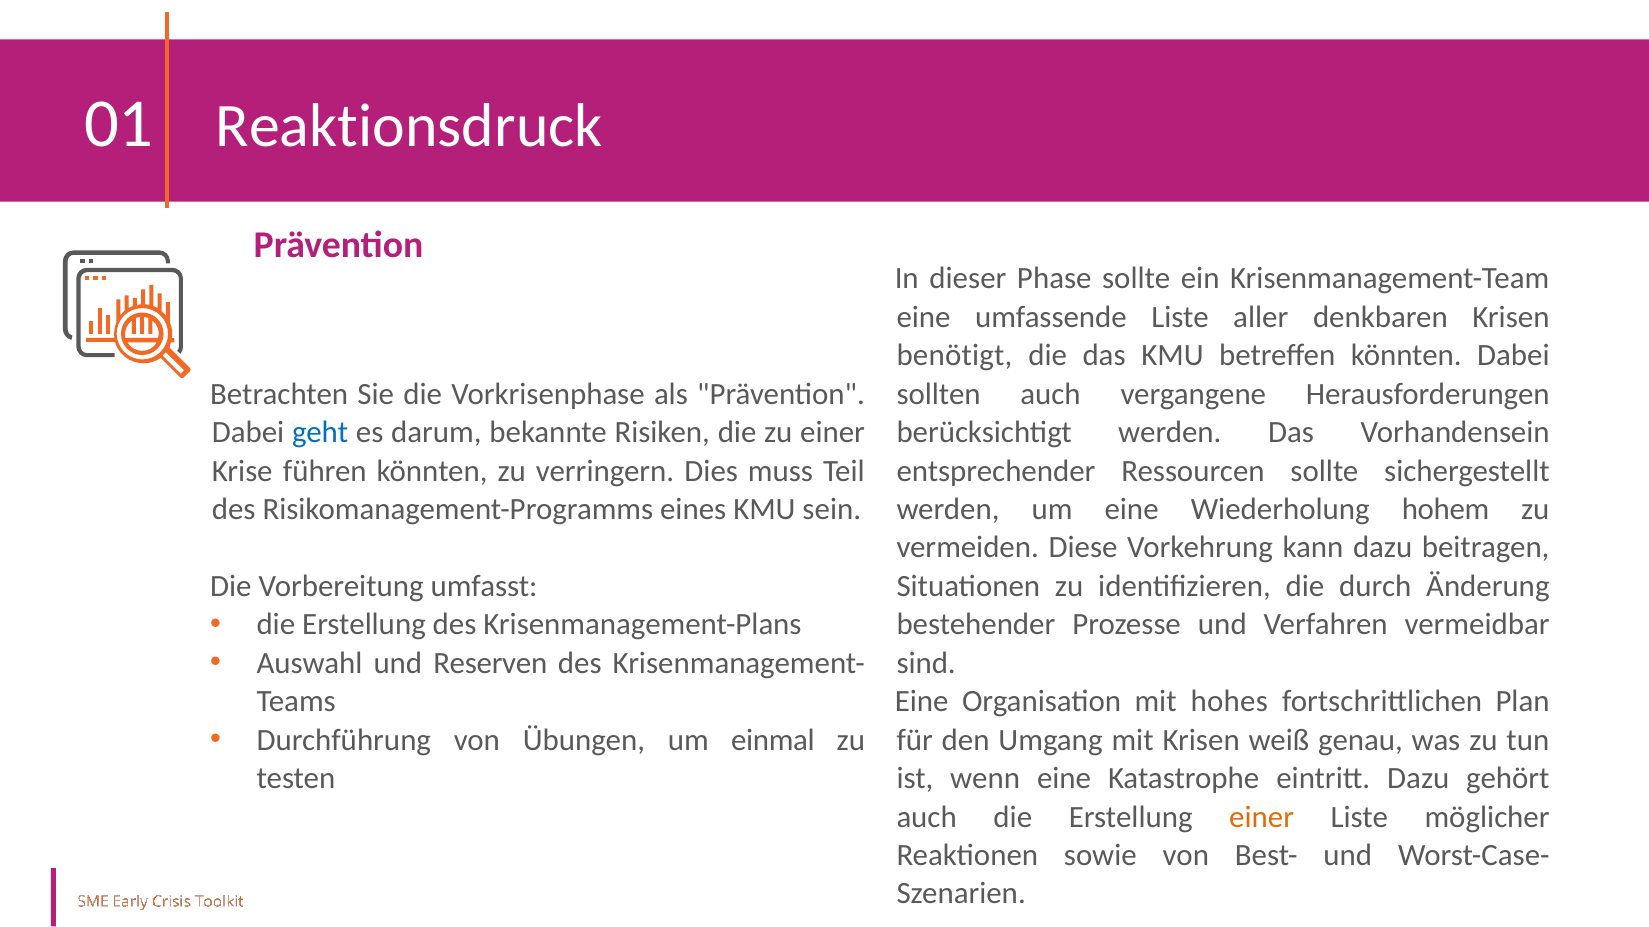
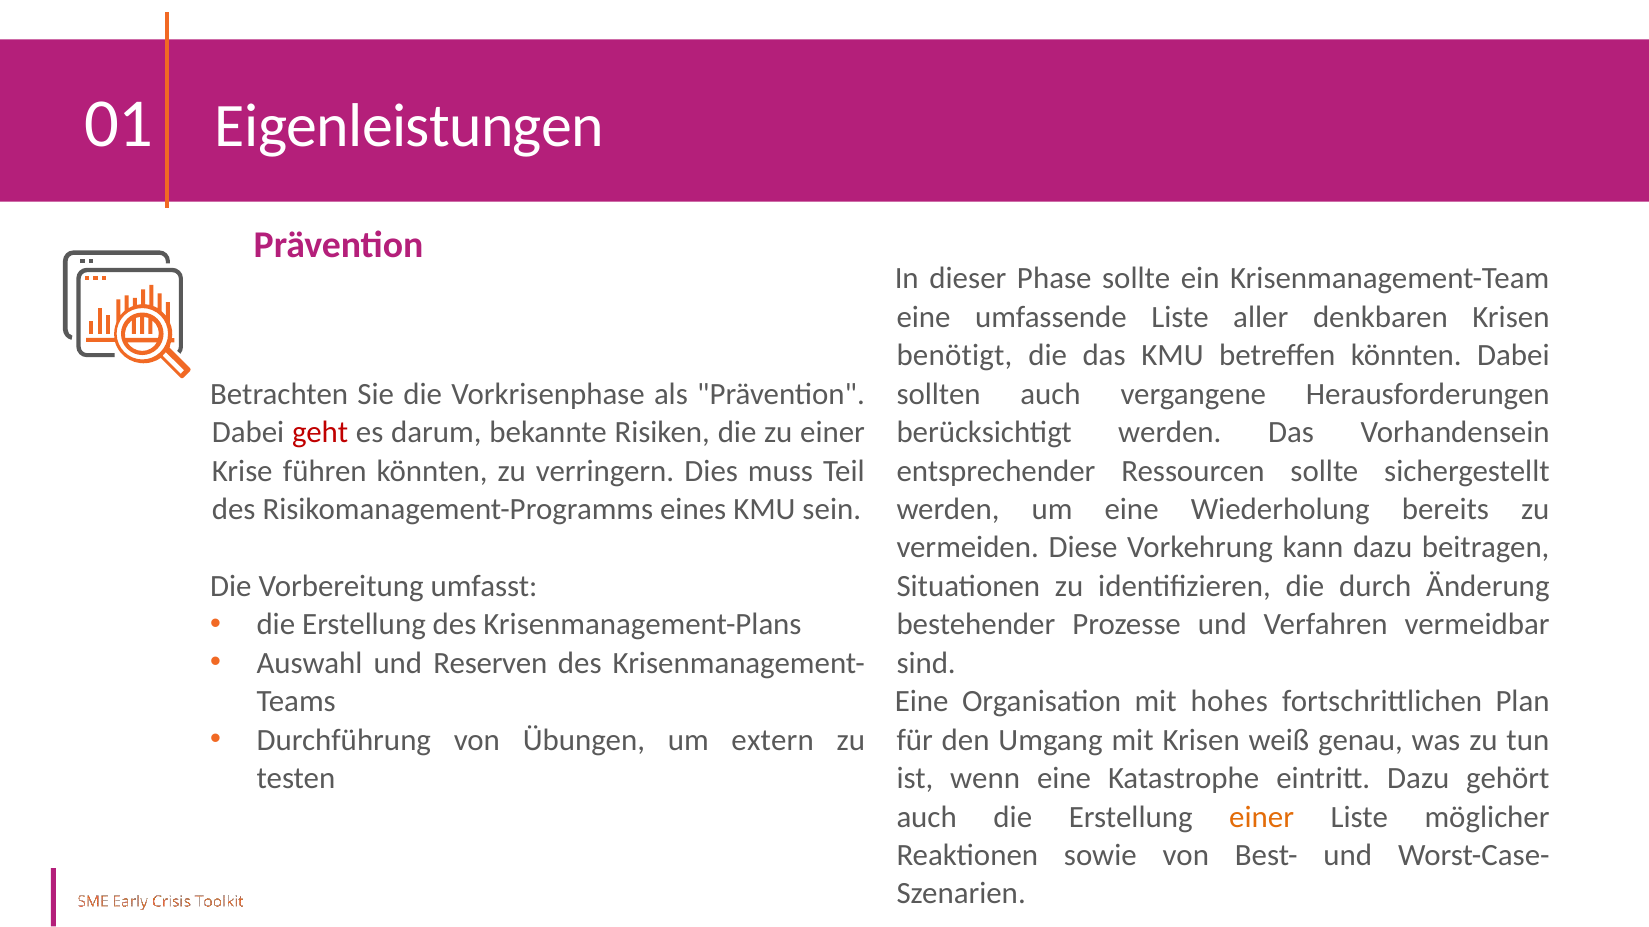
Reaktionsdruck: Reaktionsdruck -> Eigenleistungen
geht colour: blue -> red
hohem: hohem -> bereits
einmal: einmal -> extern
